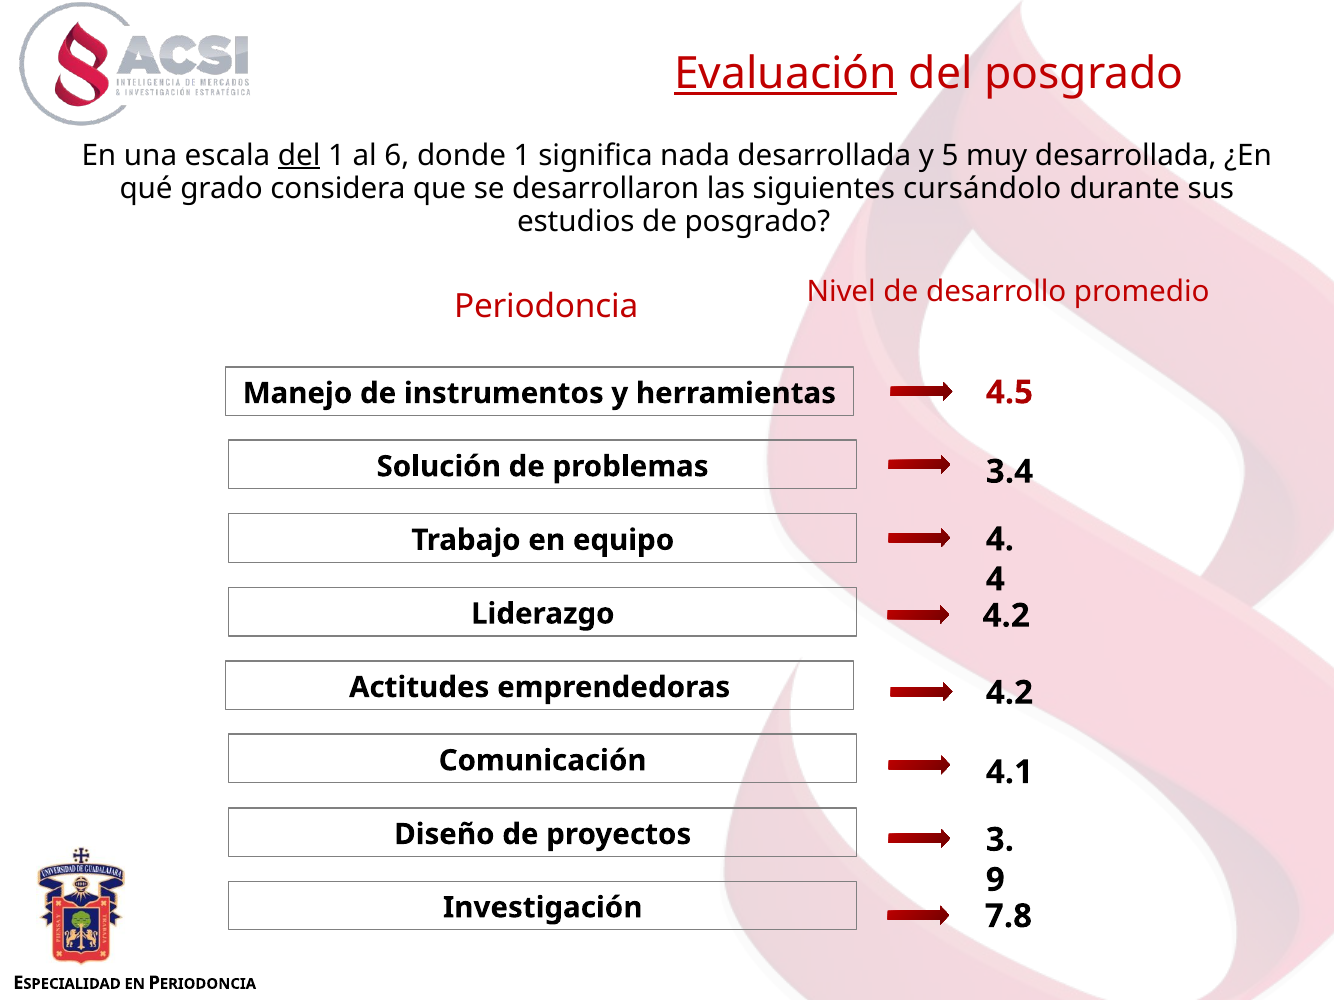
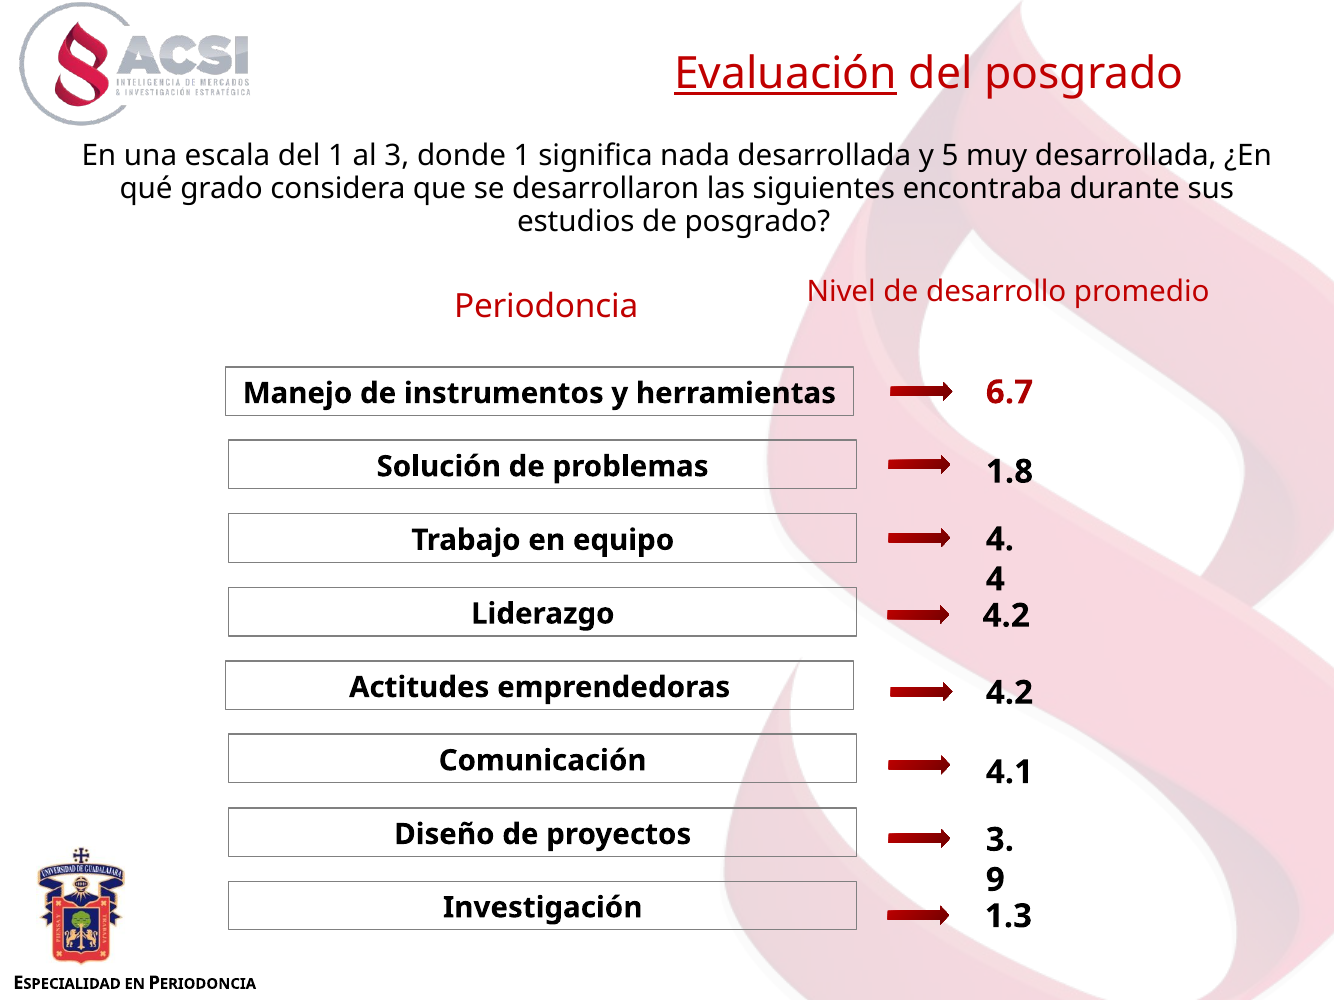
del at (299, 156) underline: present -> none
al 6: 6 -> 3
cursándolo: cursándolo -> encontraba
4.5: 4.5 -> 6.7
3.4: 3.4 -> 1.8
7.8: 7.8 -> 1.3
